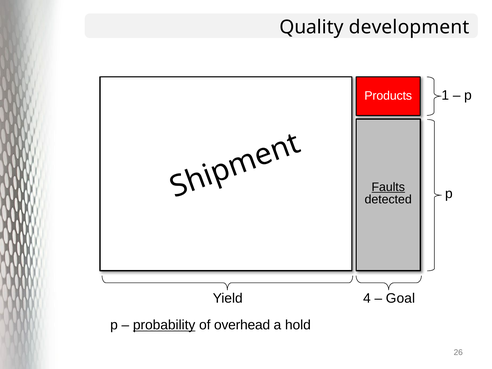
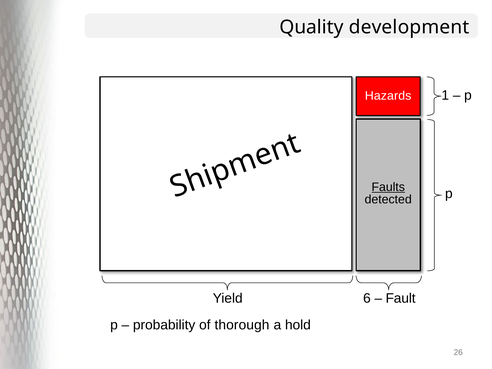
Products: Products -> Hazards
4: 4 -> 6
Goal: Goal -> Fault
probability underline: present -> none
overhead: overhead -> thorough
